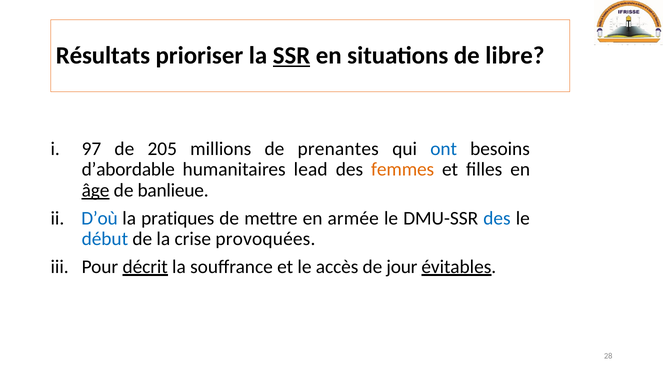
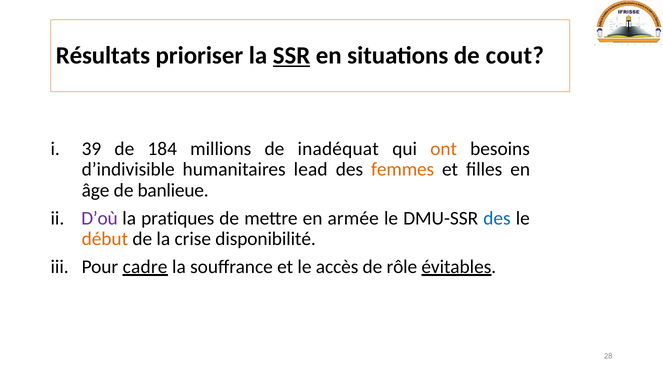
libre: libre -> cout
97: 97 -> 39
205: 205 -> 184
prenantes: prenantes -> inadéquat
ont colour: blue -> orange
d’abordable: d’abordable -> d’indivisible
âge underline: present -> none
D’où colour: blue -> purple
début colour: blue -> orange
provoquées: provoquées -> disponibilité
décrit: décrit -> cadre
jour: jour -> rôle
